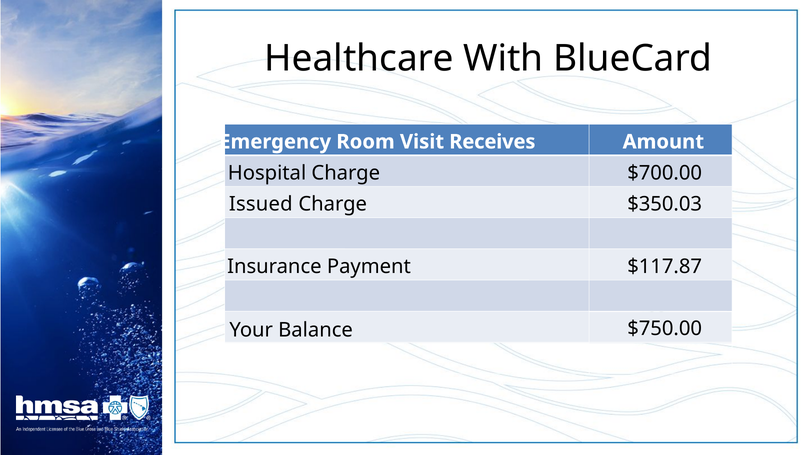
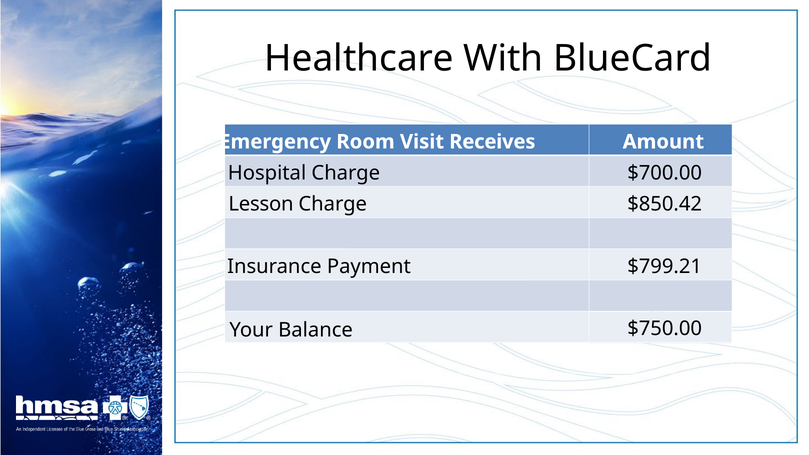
Issued: Issued -> Lesson
$350.03: $350.03 -> $850.42
$117.87: $117.87 -> $799.21
